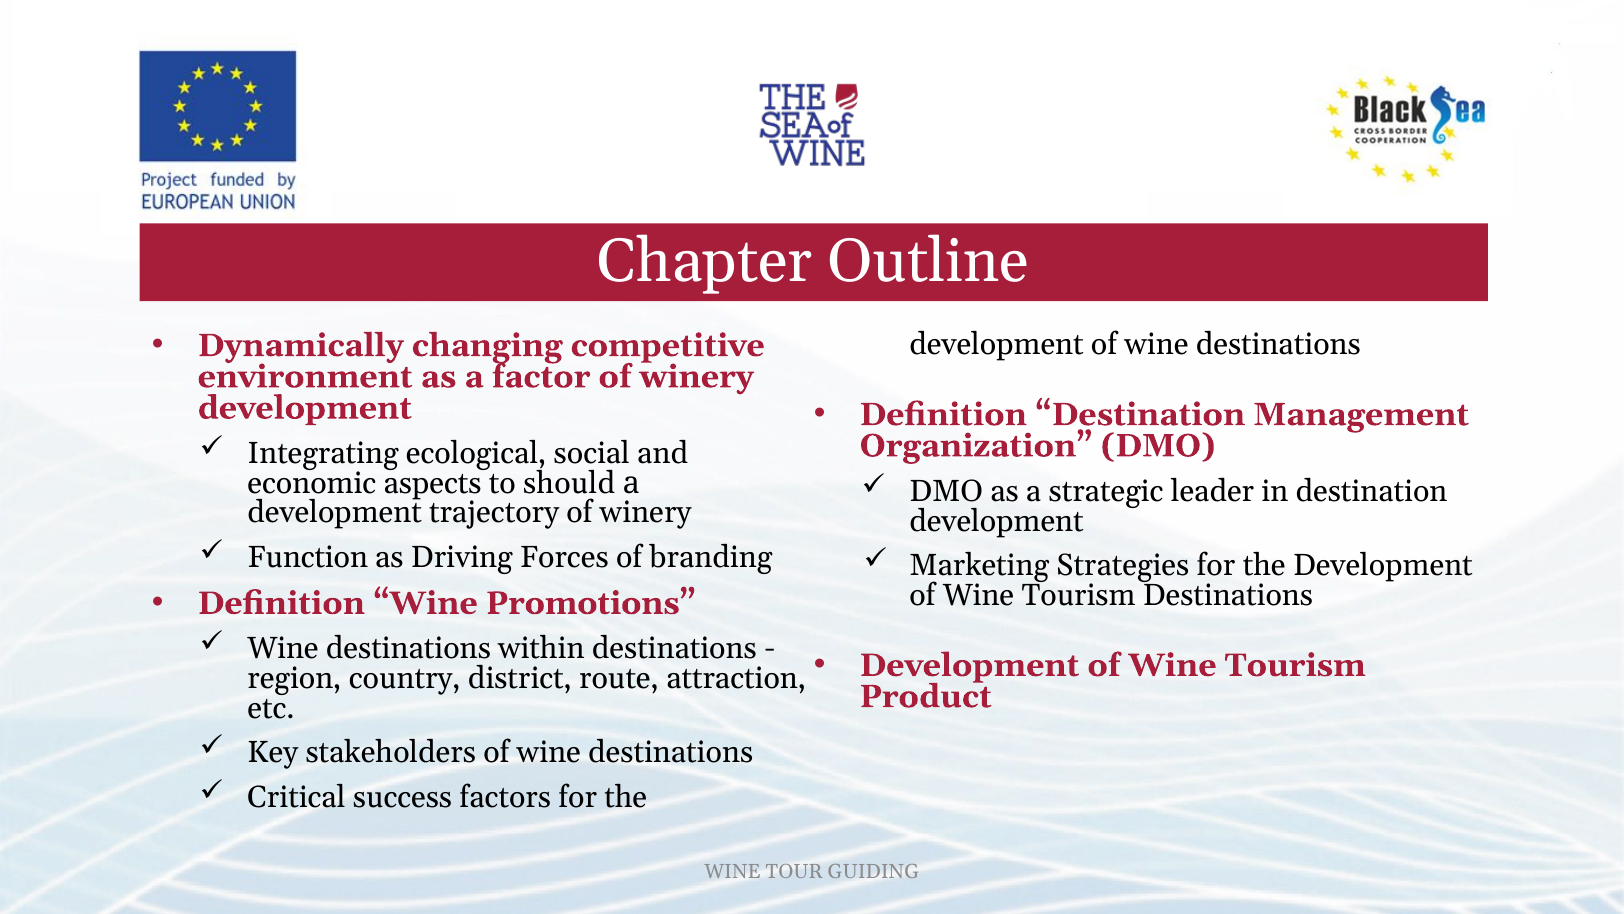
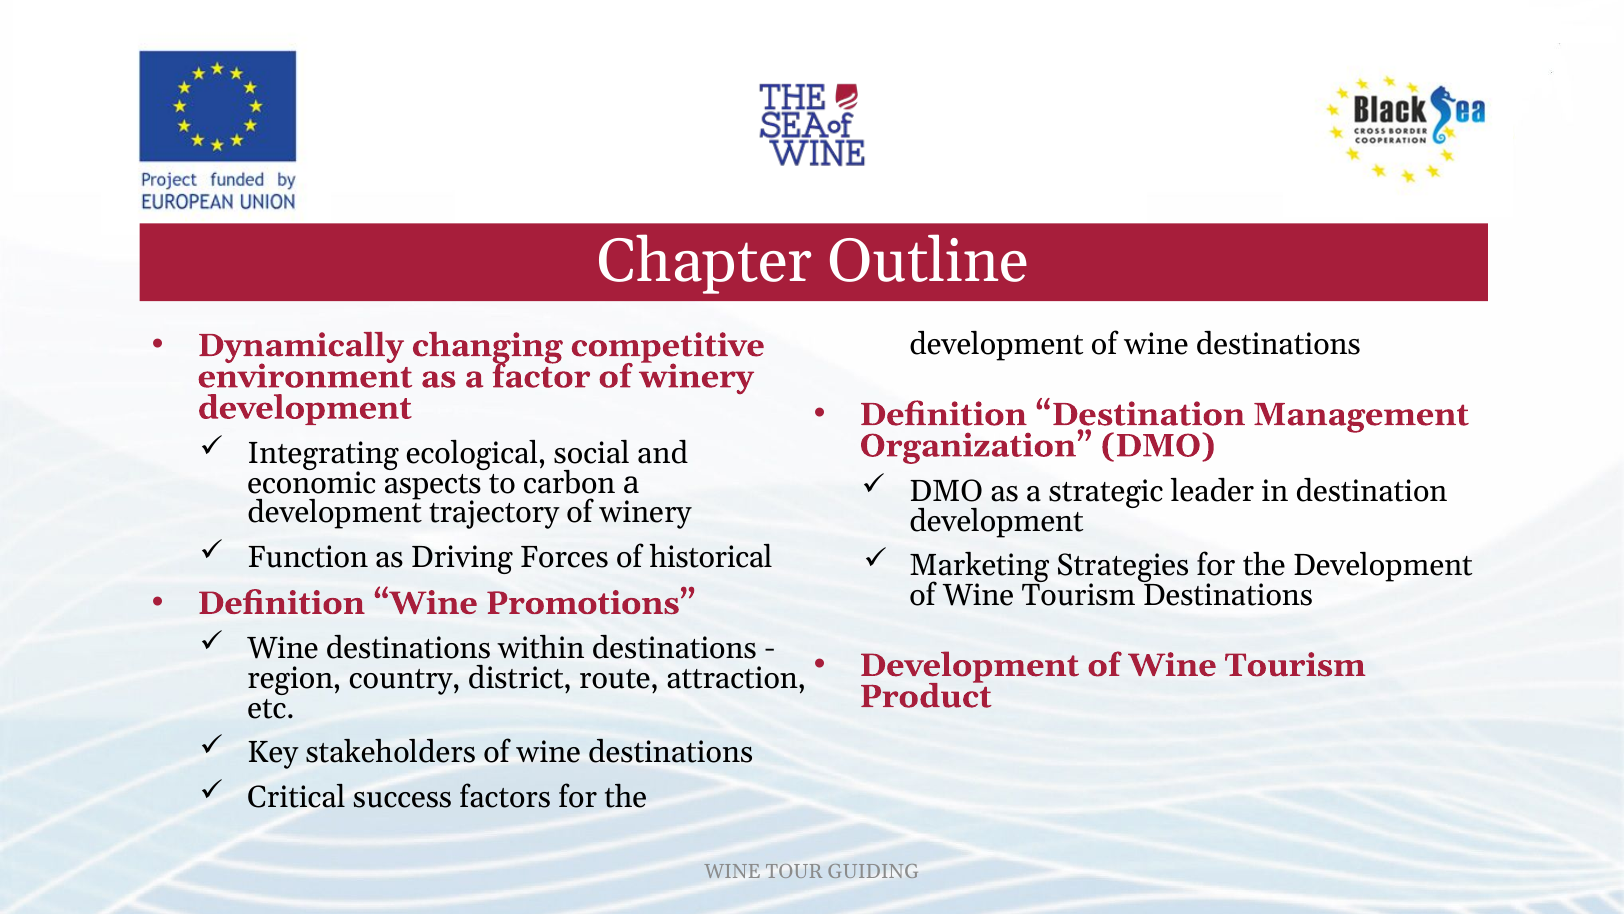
should: should -> carbon
branding: branding -> historical
